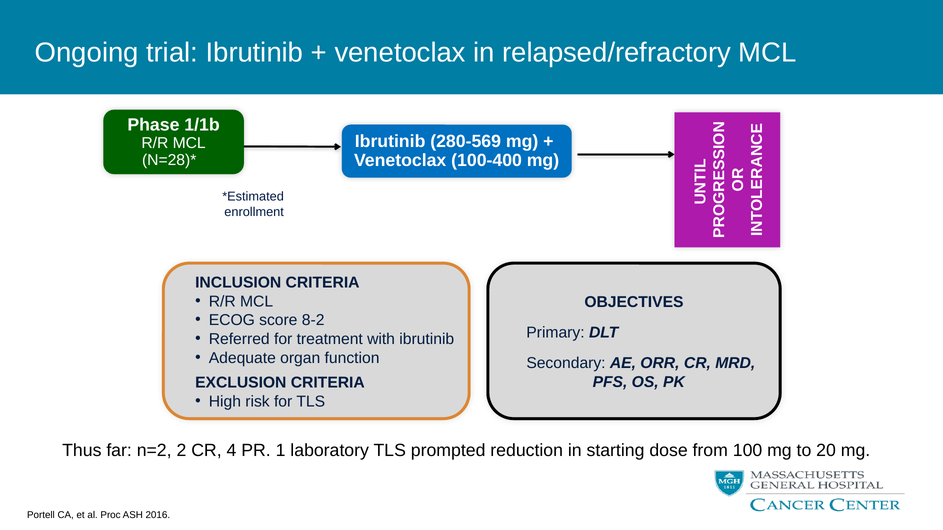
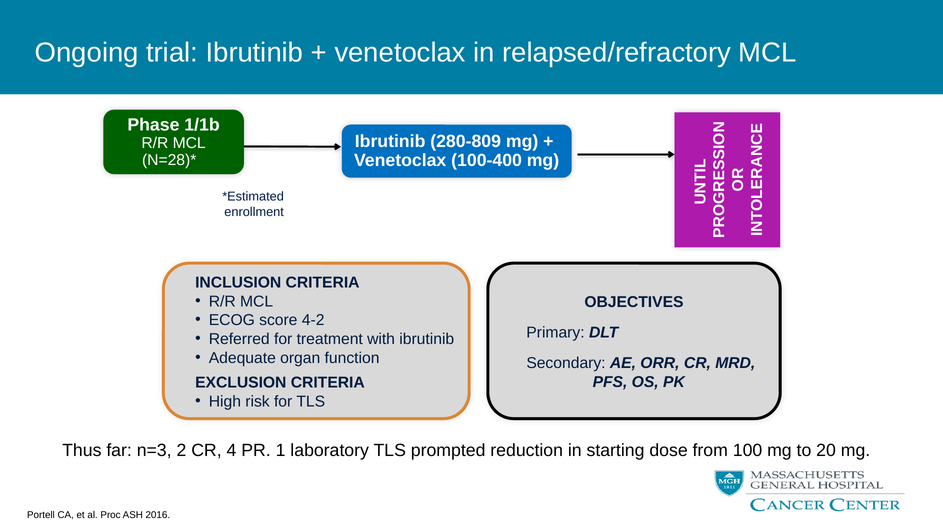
280-569: 280-569 -> 280-809
8-2: 8-2 -> 4-2
n=2: n=2 -> n=3
